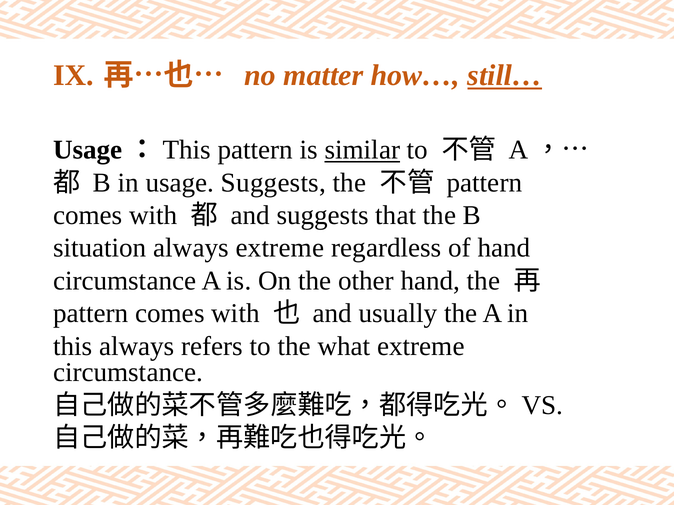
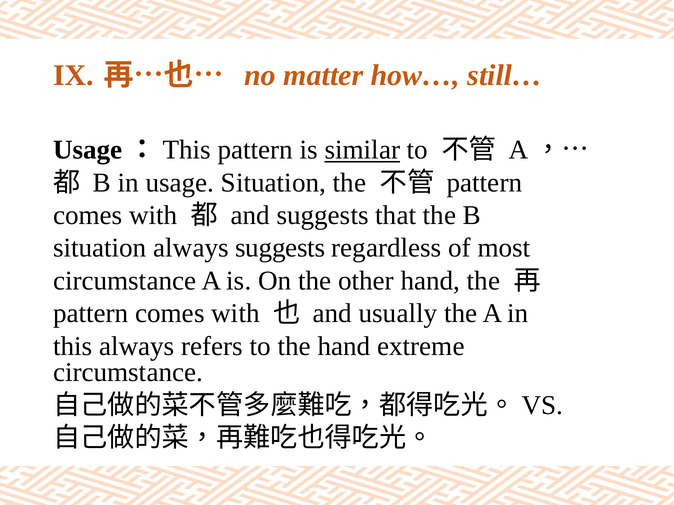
still… underline: present -> none
usage Suggests: Suggests -> Situation
always extreme: extreme -> suggests
of hand: hand -> most
the what: what -> hand
